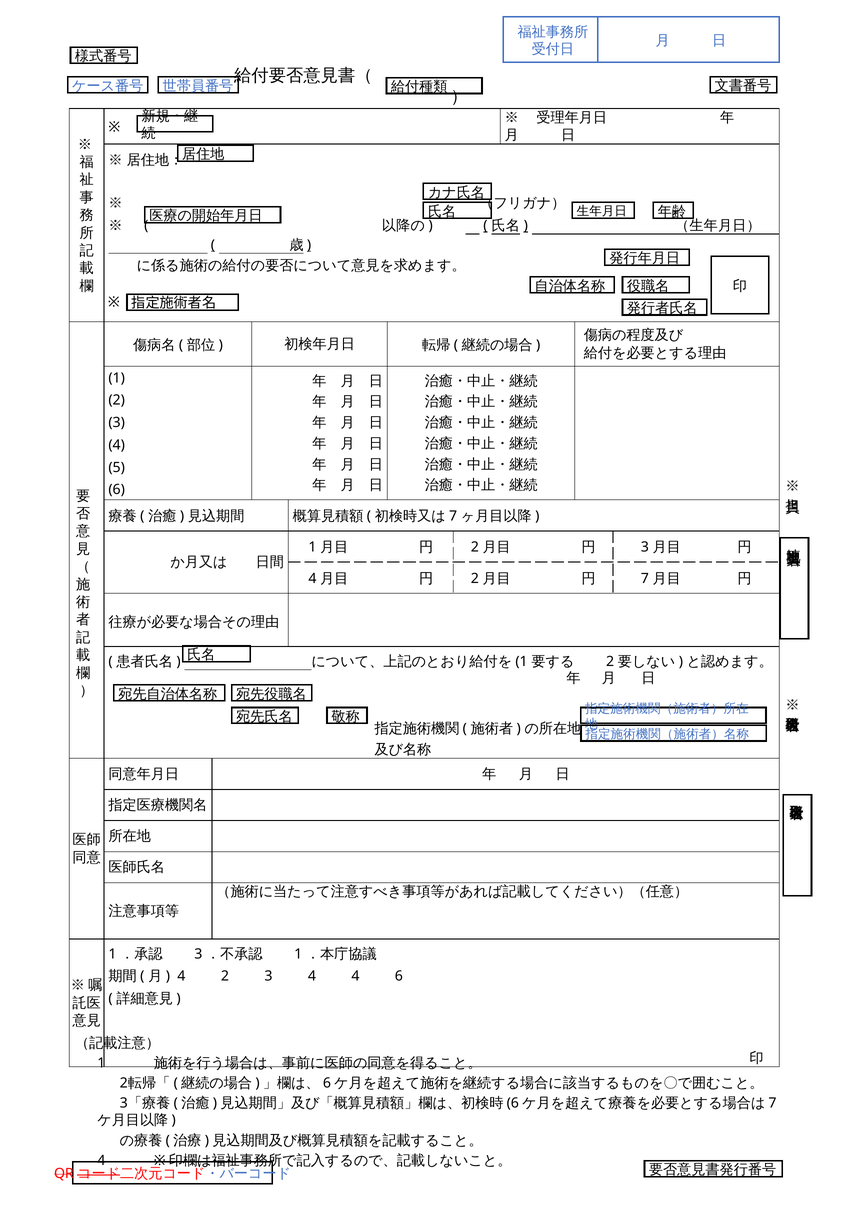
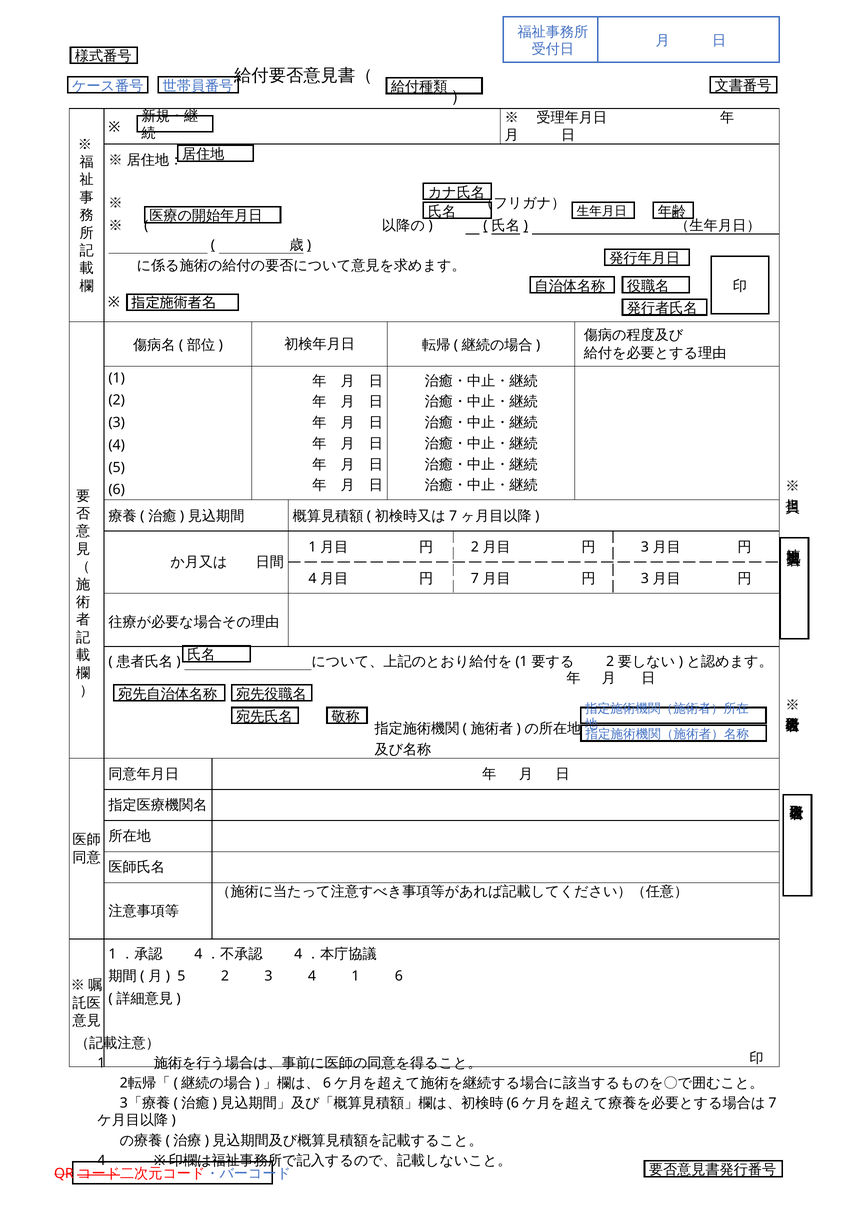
2 at (475, 578): 2 -> 7
7 at (645, 578): 7 -> 3
3 at (198, 953): 3 -> 4
1 at (298, 953): 1 -> 4
4 at (181, 976): 4 -> 5
4 4: 4 -> 1
